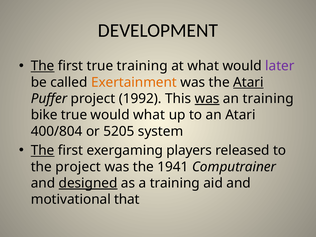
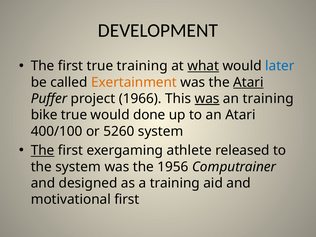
The at (43, 66) underline: present -> none
what at (203, 66) underline: none -> present
later colour: purple -> blue
1992: 1992 -> 1966
would what: what -> done
400/804: 400/804 -> 400/100
5205: 5205 -> 5260
players: players -> athlete
the project: project -> system
1941: 1941 -> 1956
designed underline: present -> none
motivational that: that -> first
